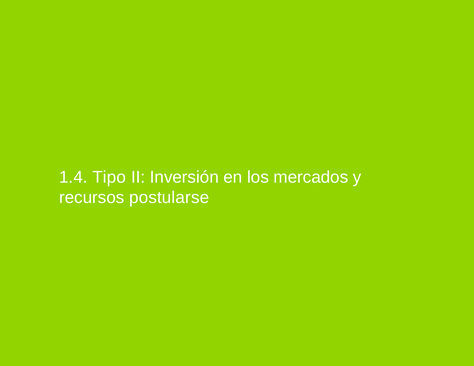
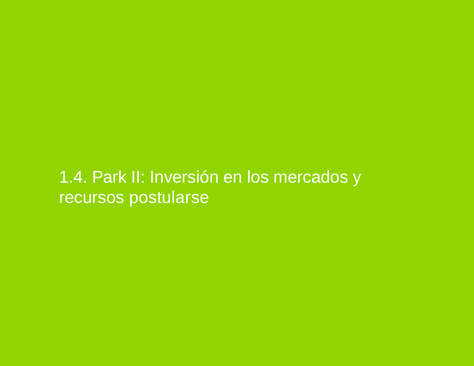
Tipo: Tipo -> Park
